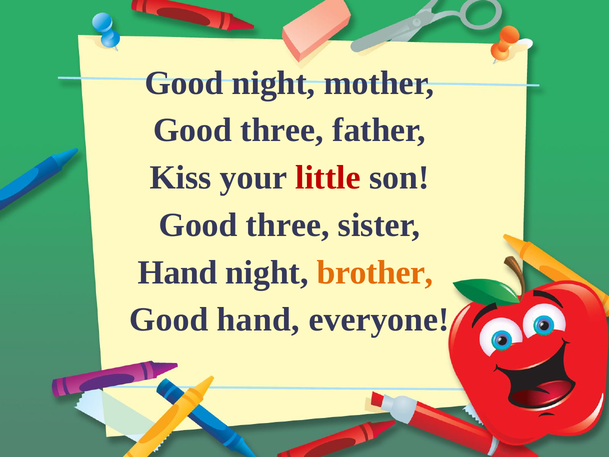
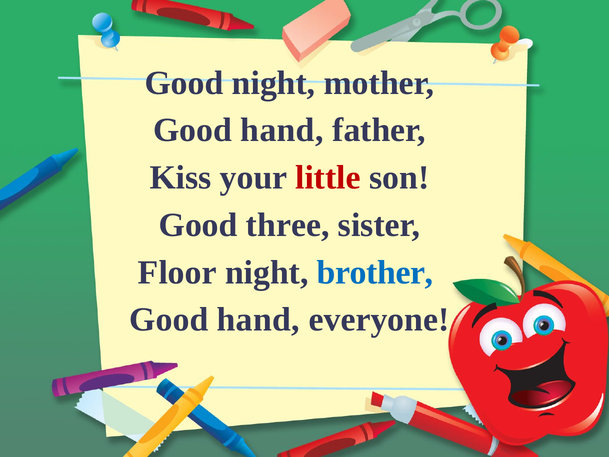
three at (282, 130): three -> hand
Hand at (178, 272): Hand -> Floor
brother colour: orange -> blue
